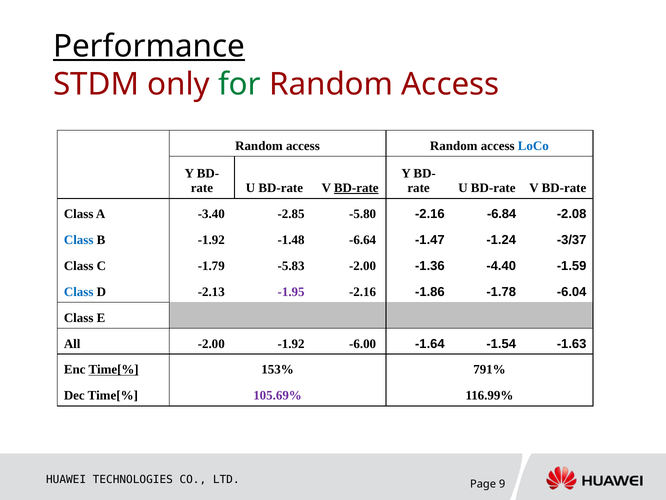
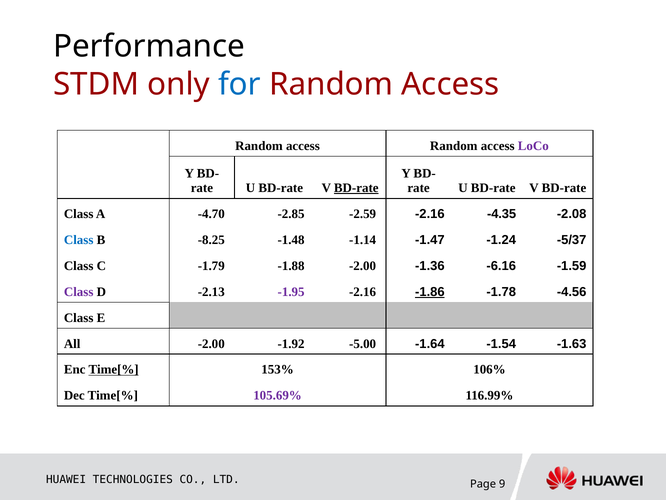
Performance underline: present -> none
for colour: green -> blue
LoCo colour: blue -> purple
-3.40: -3.40 -> -4.70
-5.80: -5.80 -> -2.59
-6.84: -6.84 -> -4.35
B -1.92: -1.92 -> -8.25
-6.64: -6.64 -> -1.14
-3/37: -3/37 -> -5/37
-5.83: -5.83 -> -1.88
-4.40: -4.40 -> -6.16
Class at (79, 292) colour: blue -> purple
-1.86 underline: none -> present
-6.04: -6.04 -> -4.56
-6.00: -6.00 -> -5.00
791%: 791% -> 106%
